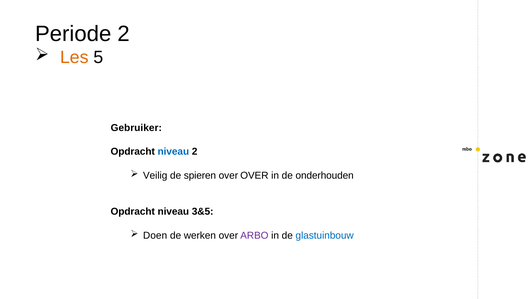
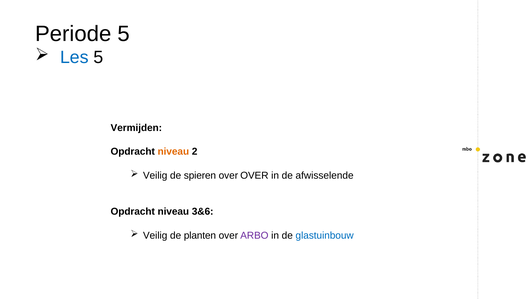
Periode 2: 2 -> 5
Les colour: orange -> blue
Gebruiker: Gebruiker -> Vermijden
niveau at (173, 152) colour: blue -> orange
onderhouden: onderhouden -> afwisselende
3&5: 3&5 -> 3&6
Doen at (155, 235): Doen -> Veilig
werken: werken -> planten
